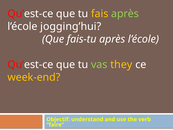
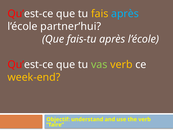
après at (125, 14) colour: light green -> light blue
jogging’hui: jogging’hui -> partner’hui
vas they: they -> verb
